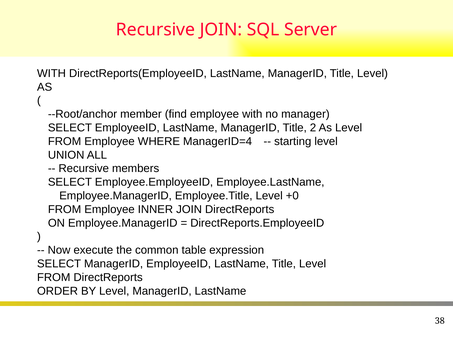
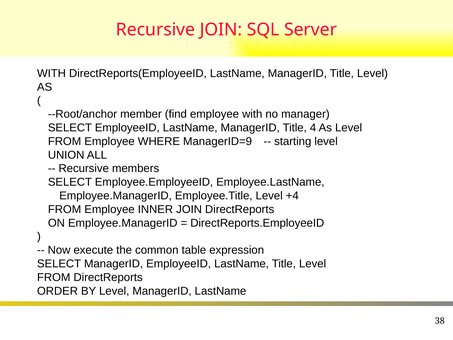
2: 2 -> 4
ManagerID=4: ManagerID=4 -> ManagerID=9
+0: +0 -> +4
